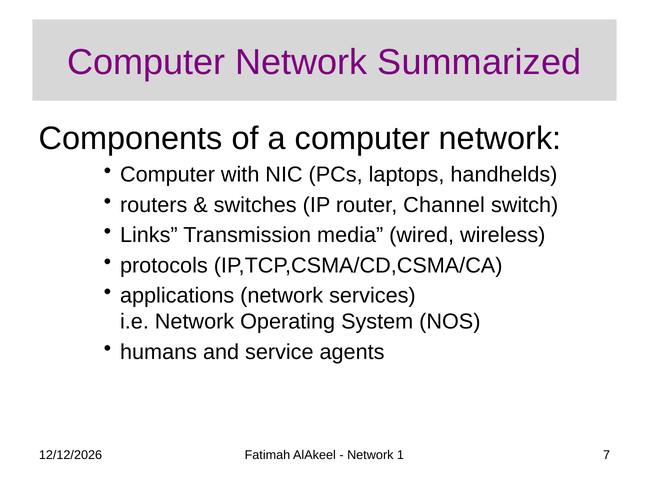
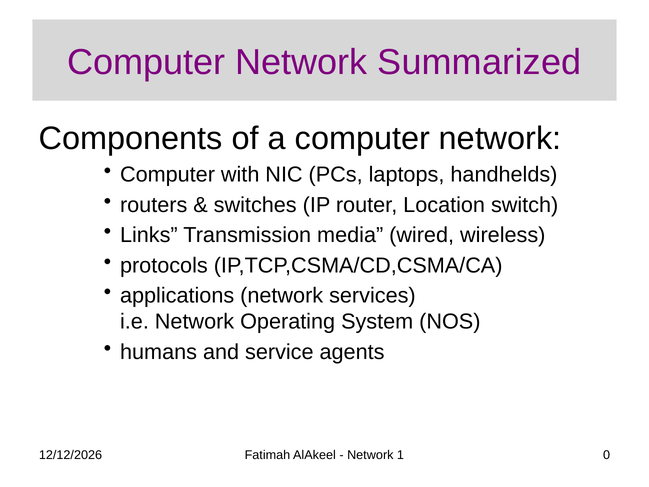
Channel: Channel -> Location
7: 7 -> 0
